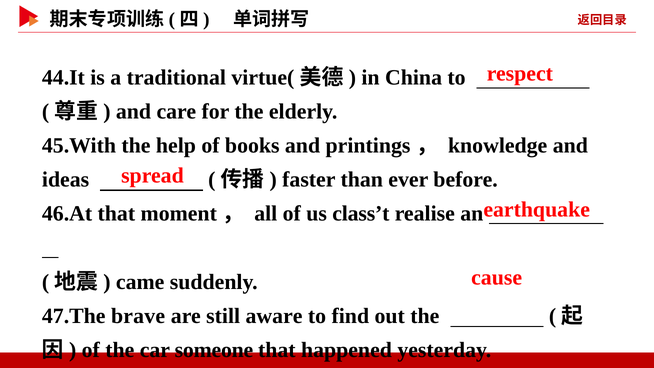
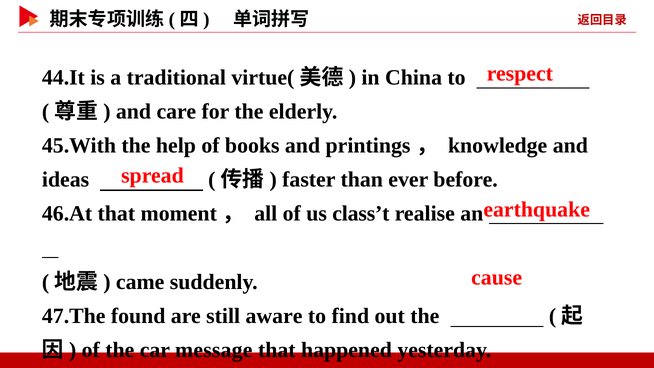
brave: brave -> found
someone: someone -> message
